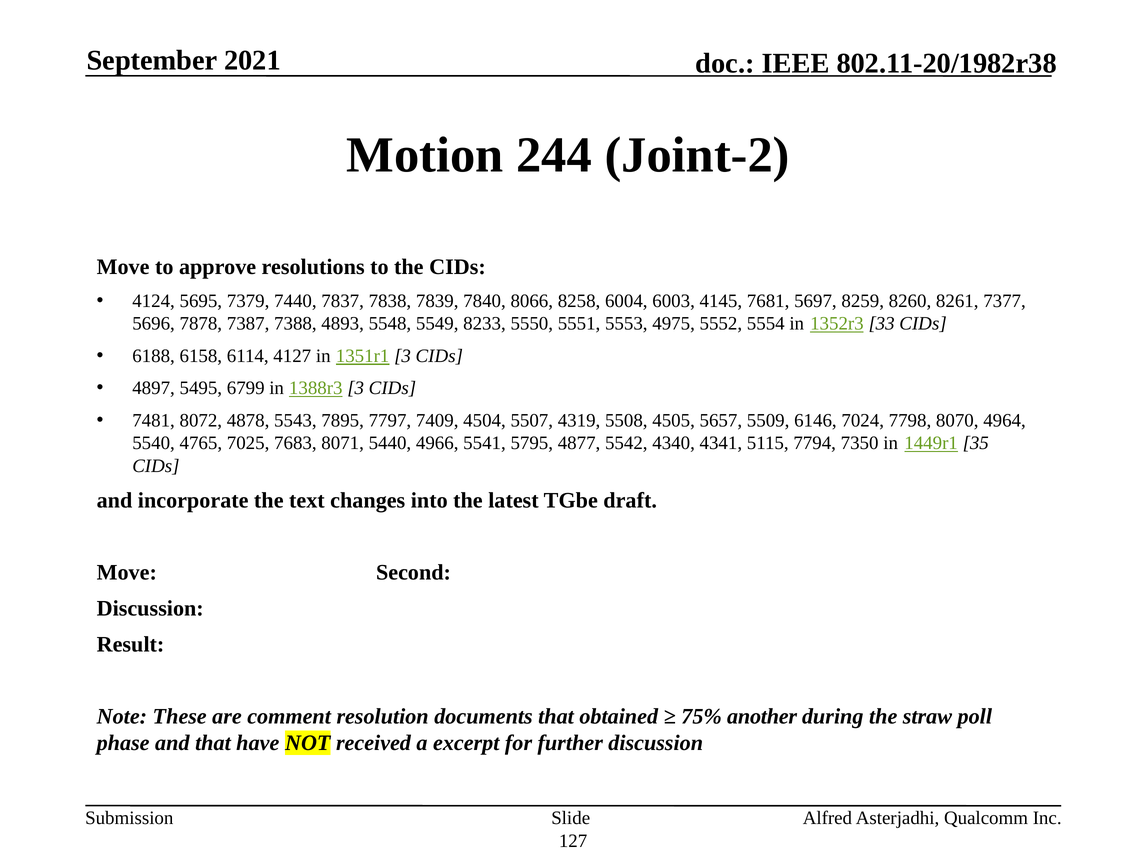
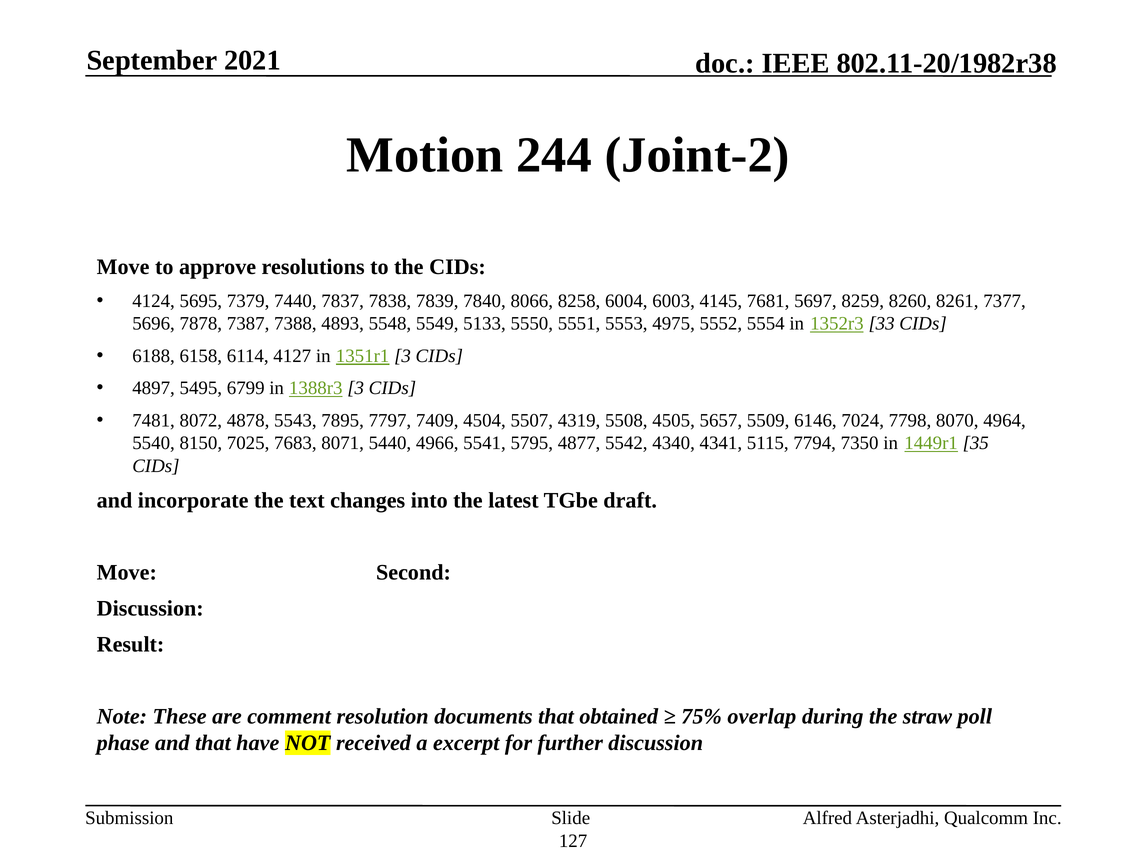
8233: 8233 -> 5133
4765: 4765 -> 8150
another: another -> overlap
